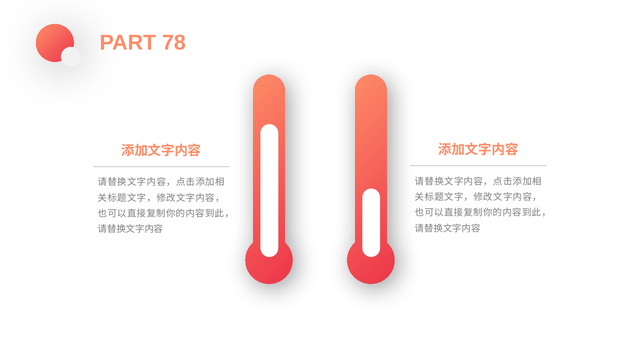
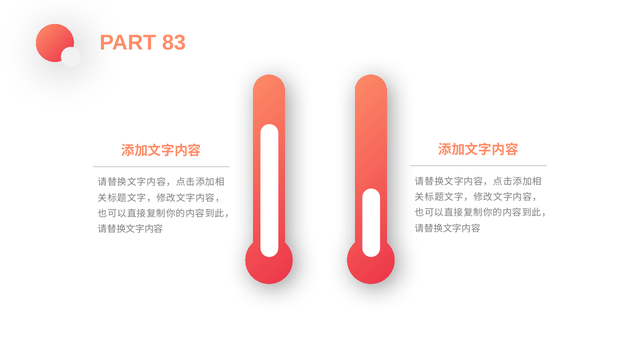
78: 78 -> 83
